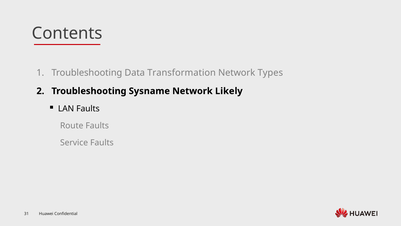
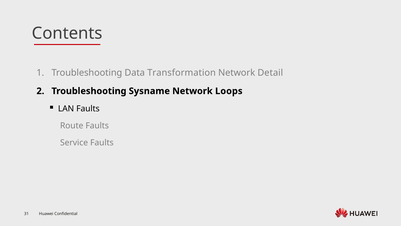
Types: Types -> Detail
Likely: Likely -> Loops
